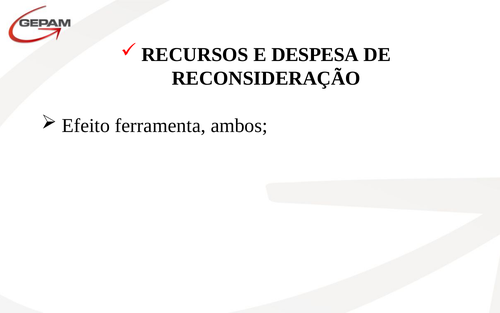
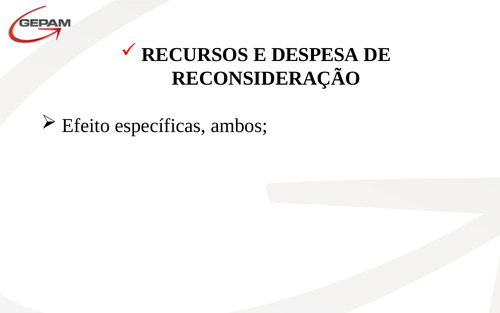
ferramenta: ferramenta -> específicas
